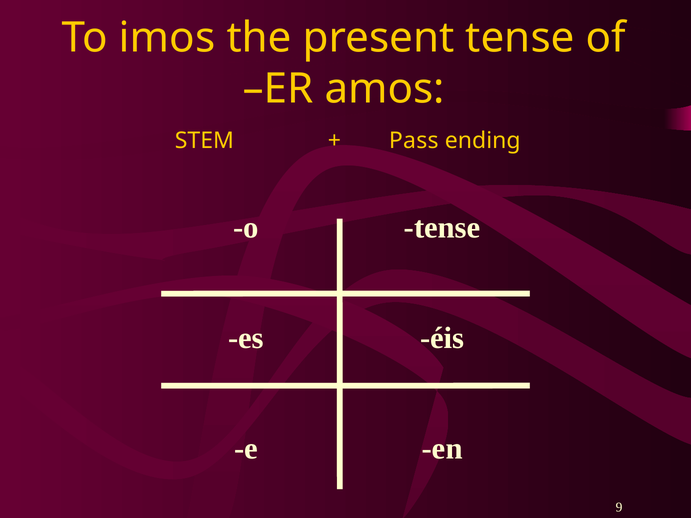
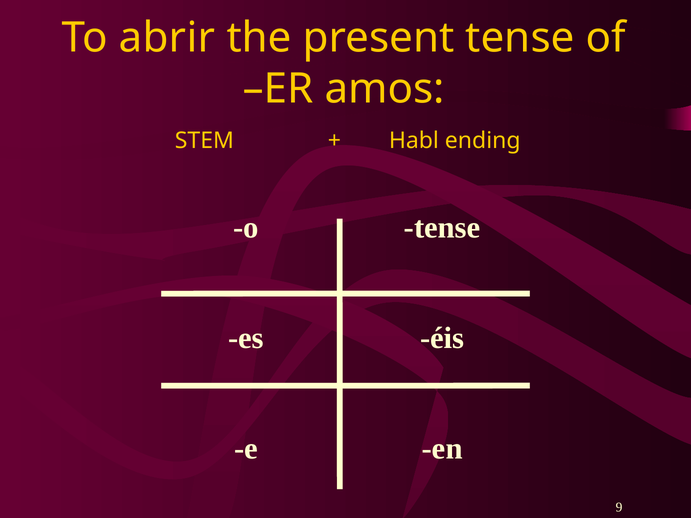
imos: imos -> abrir
Pass: Pass -> Habl
